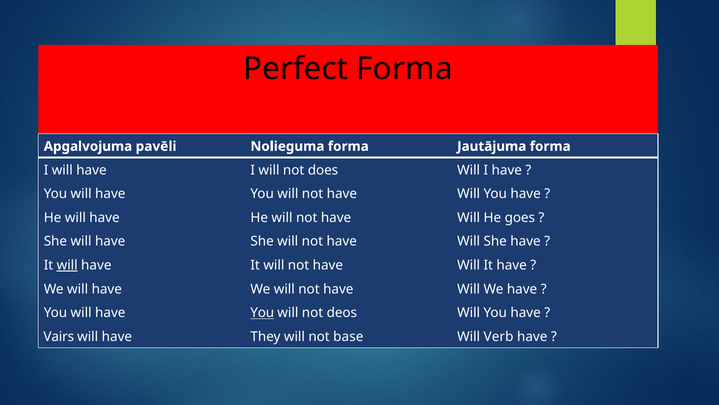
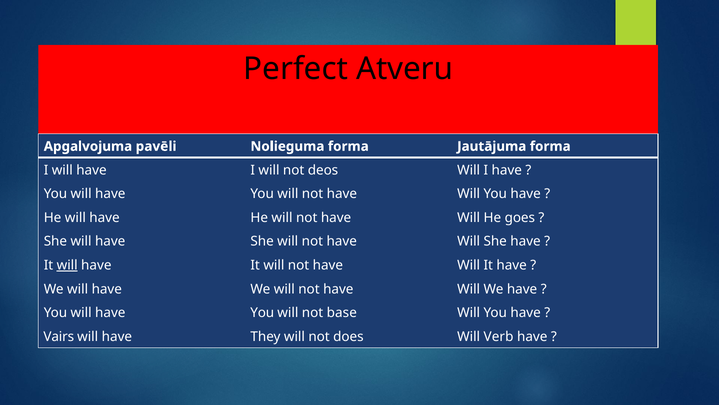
Perfect Forma: Forma -> Atveru
does: does -> deos
You at (262, 312) underline: present -> none
deos: deos -> base
base: base -> does
